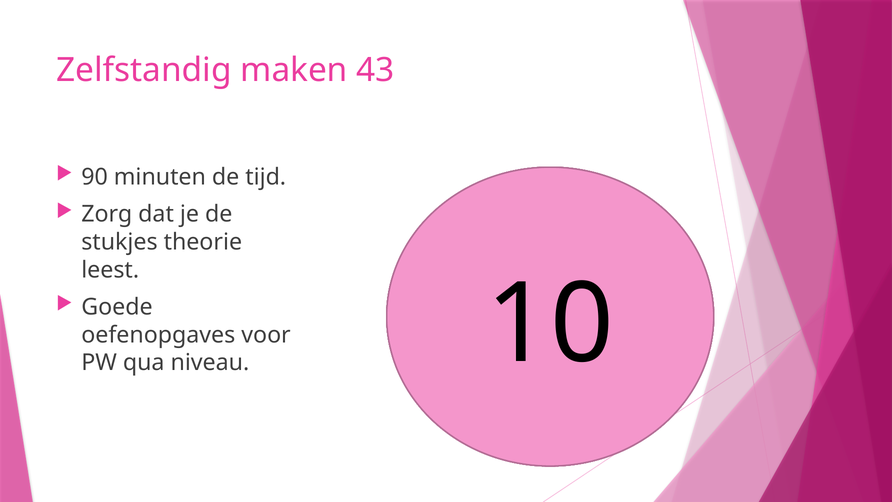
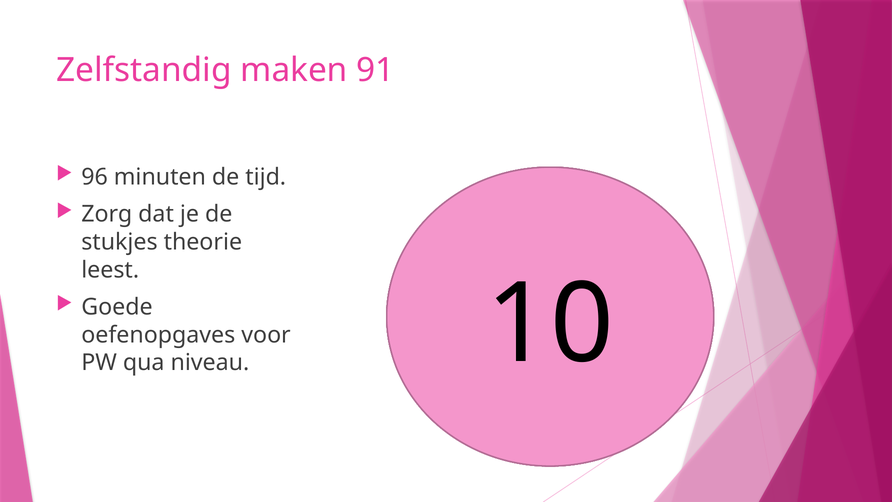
43: 43 -> 91
90: 90 -> 96
